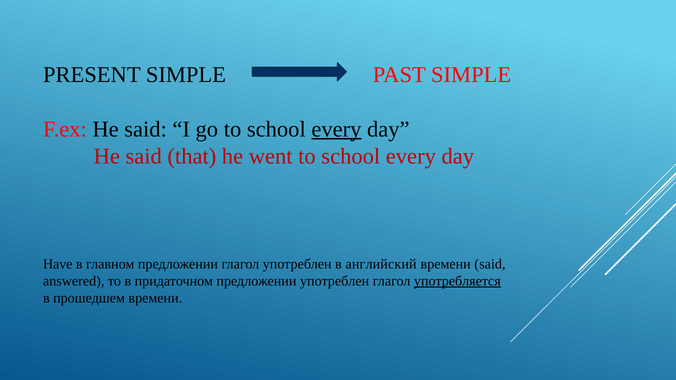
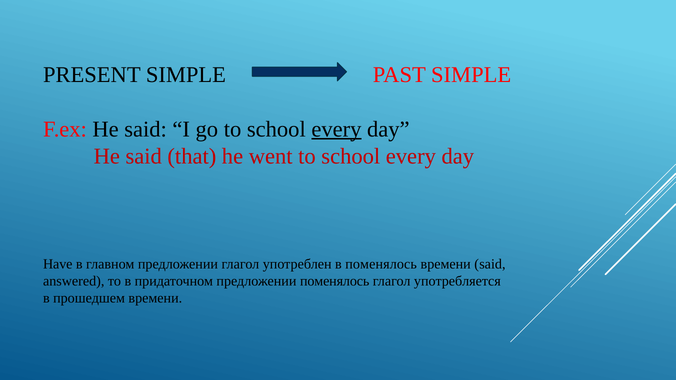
в английский: английский -> поменялось
предложении употреблен: употреблен -> поменялось
употребляется underline: present -> none
